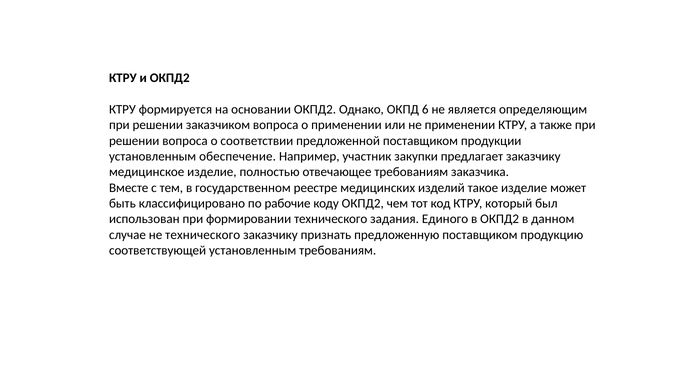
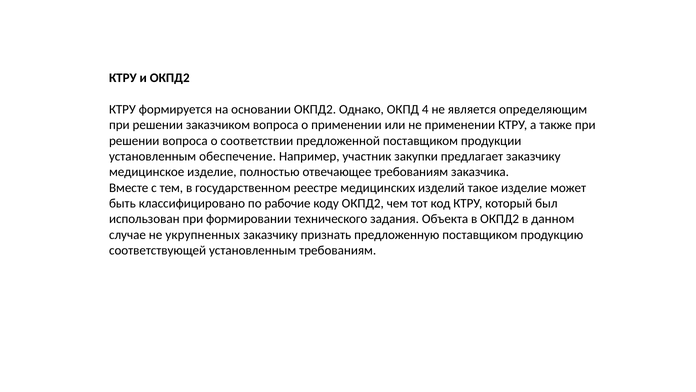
6: 6 -> 4
Единого: Единого -> Объекта
не технического: технического -> укрупненных
